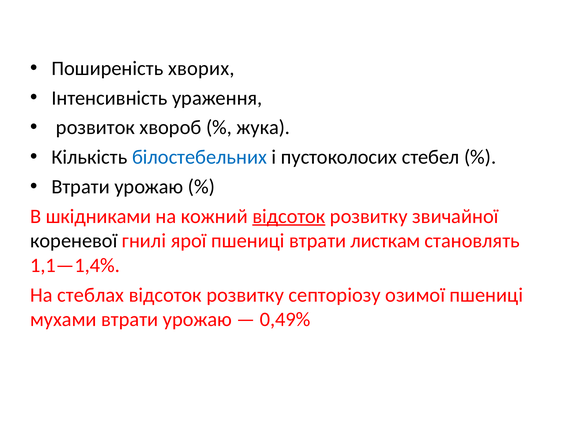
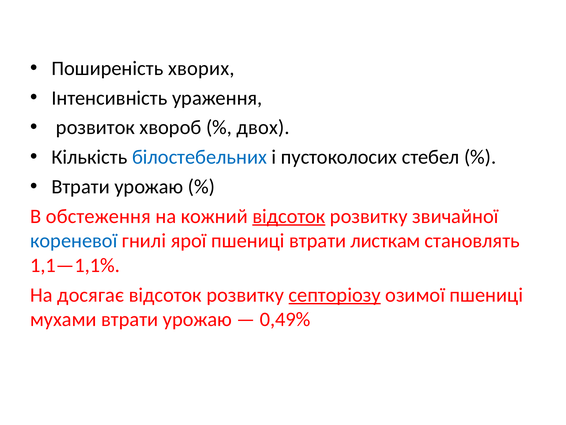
жука: жука -> двох
шкідниками: шкідниками -> обстеження
кореневої colour: black -> blue
1,1—1,4%: 1,1—1,4% -> 1,1—1,1%
стеблах: стеблах -> досягає
септоріозу underline: none -> present
